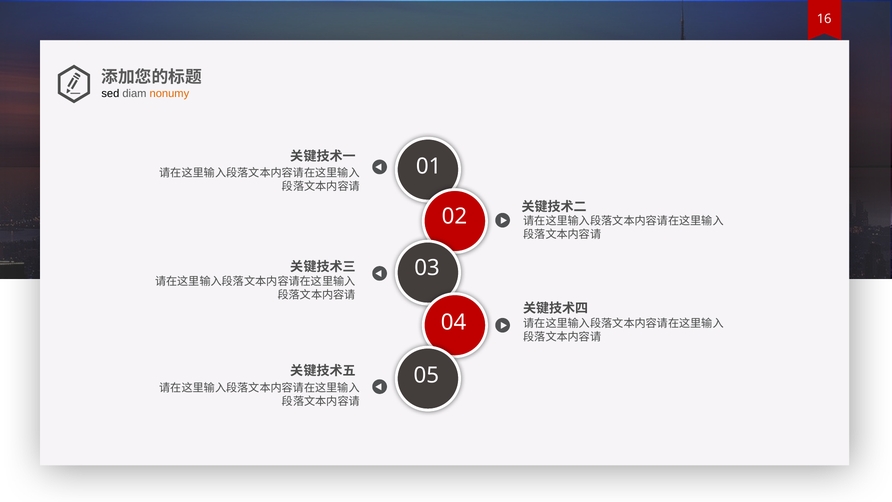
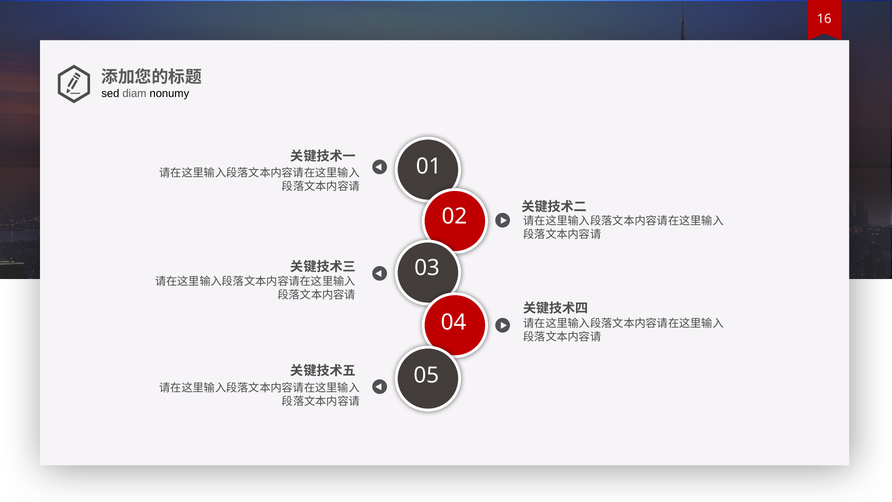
nonumy colour: orange -> black
